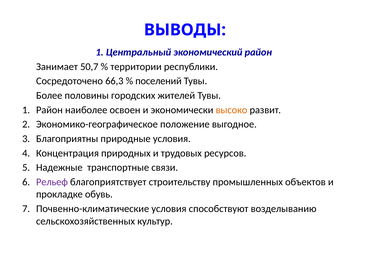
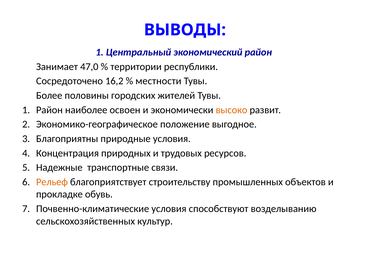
50,7: 50,7 -> 47,0
66,3: 66,3 -> 16,2
поселений: поселений -> местности
Рельеф colour: purple -> orange
